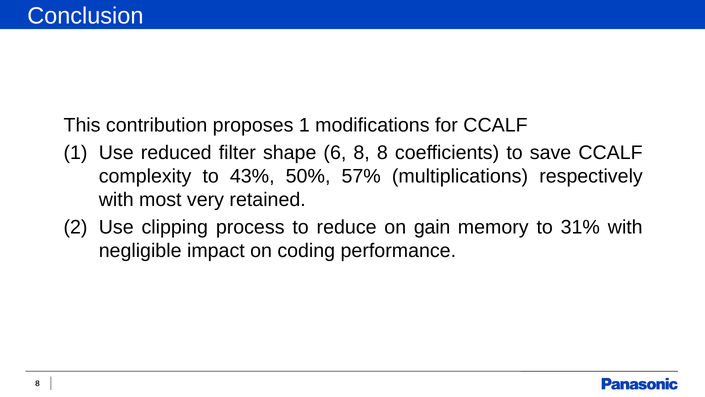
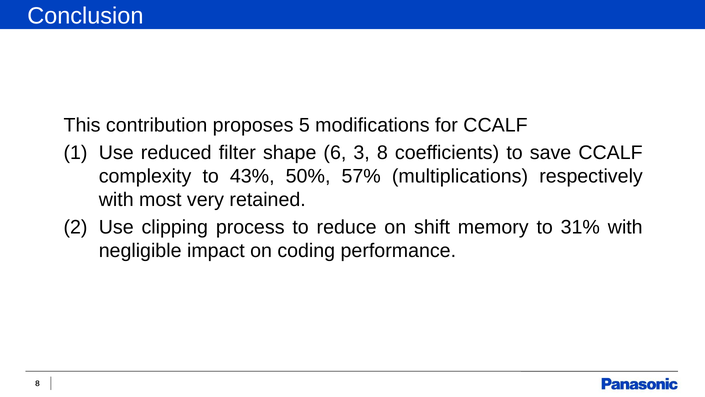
proposes 1: 1 -> 5
6 8: 8 -> 3
gain: gain -> shift
